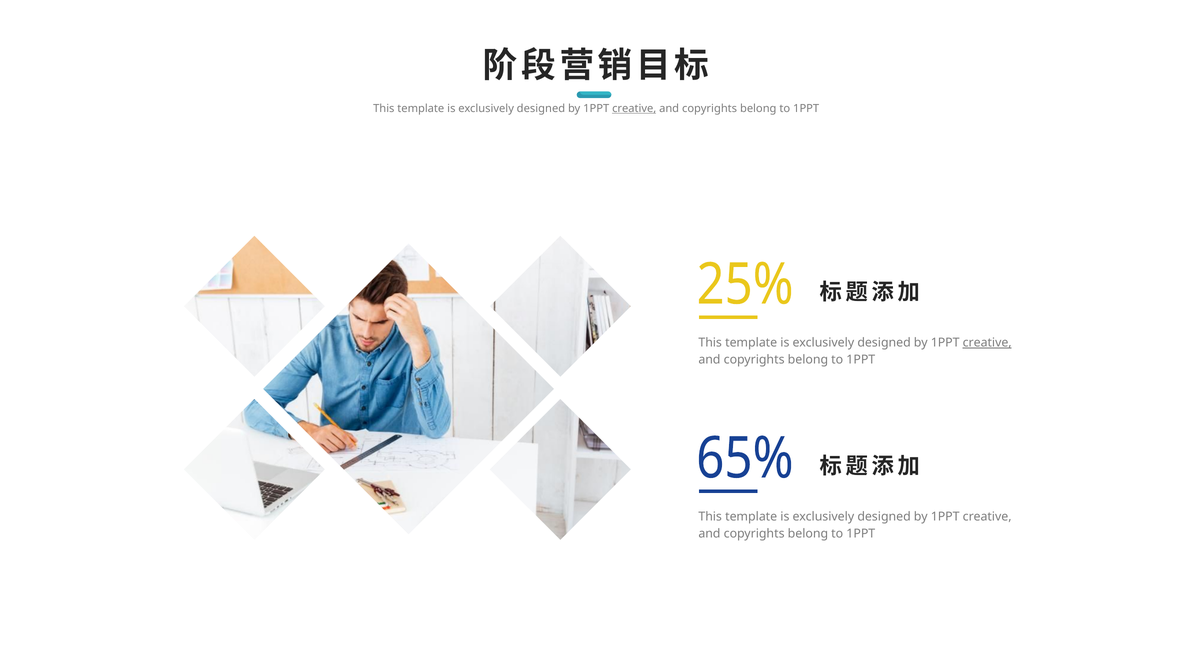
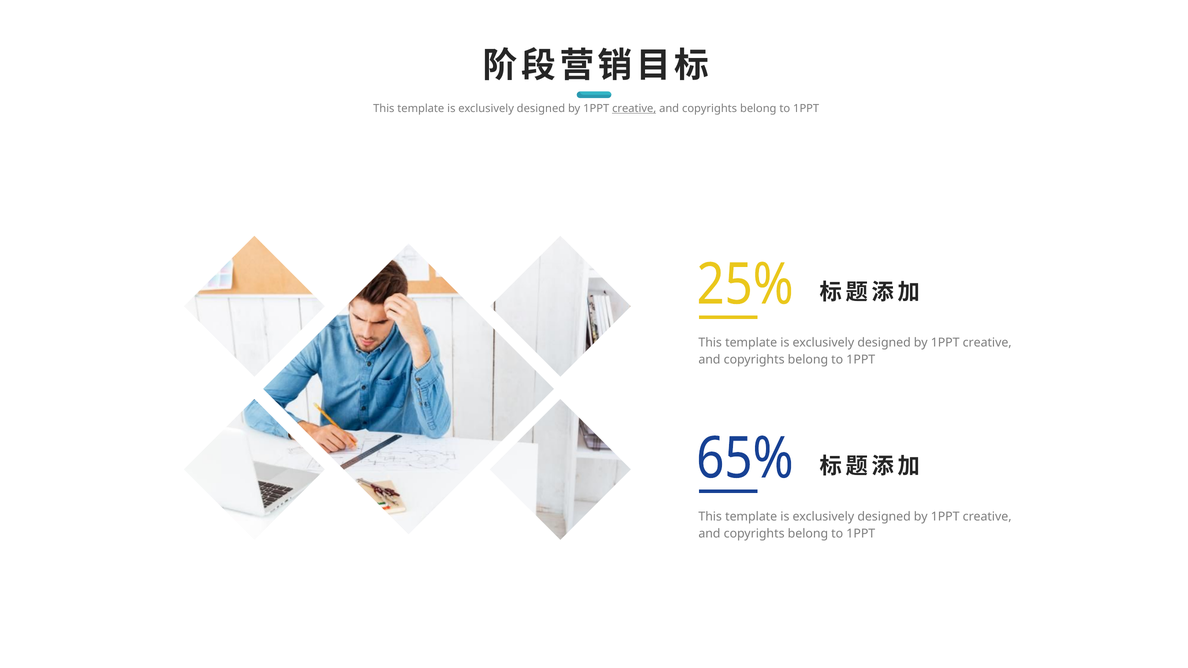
creative at (987, 343) underline: present -> none
